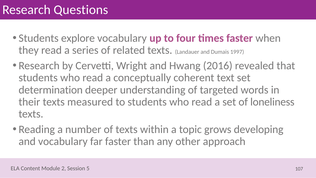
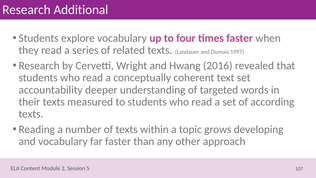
Questions: Questions -> Additional
determination: determination -> accountability
loneliness: loneliness -> according
